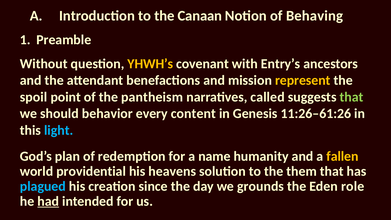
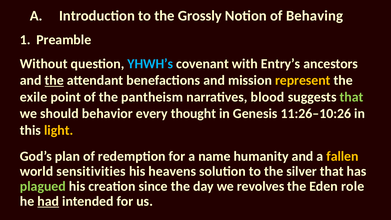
Canaan: Canaan -> Grossly
YHWH’s colour: yellow -> light blue
the at (54, 80) underline: none -> present
spoil: spoil -> exile
called: called -> blood
content: content -> thought
11:26–61:26: 11:26–61:26 -> 11:26–10:26
light colour: light blue -> yellow
providential: providential -> sensitivities
them: them -> silver
plagued colour: light blue -> light green
grounds: grounds -> revolves
